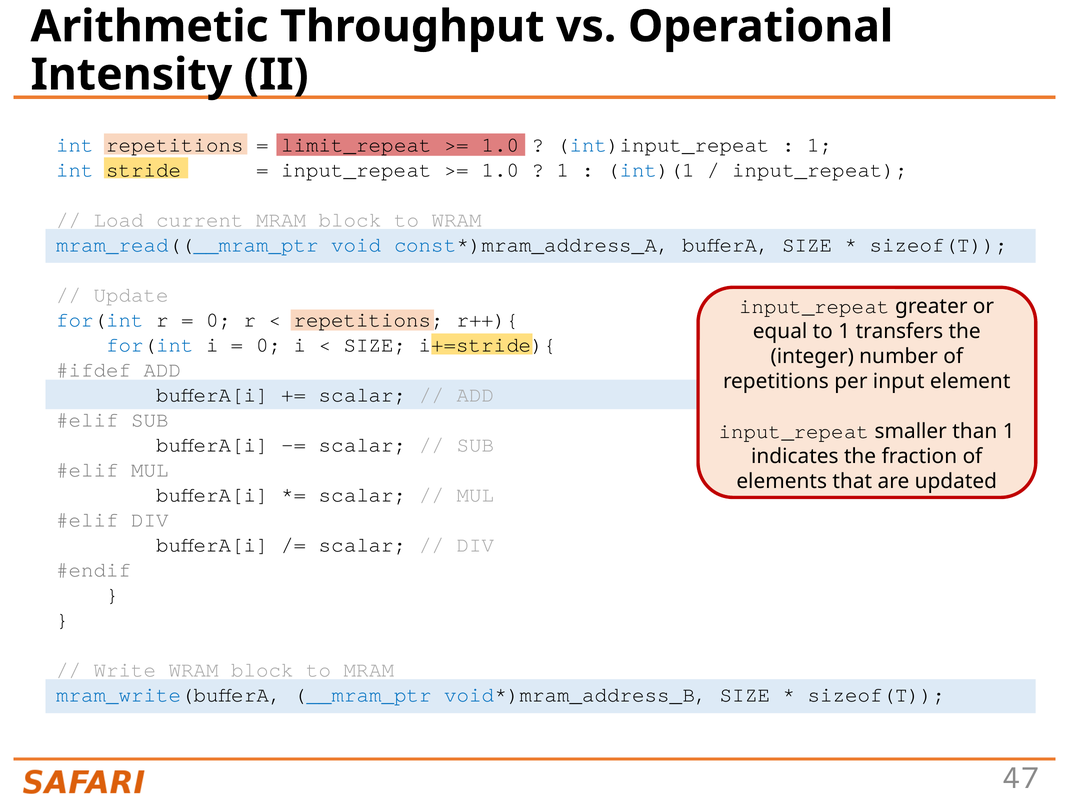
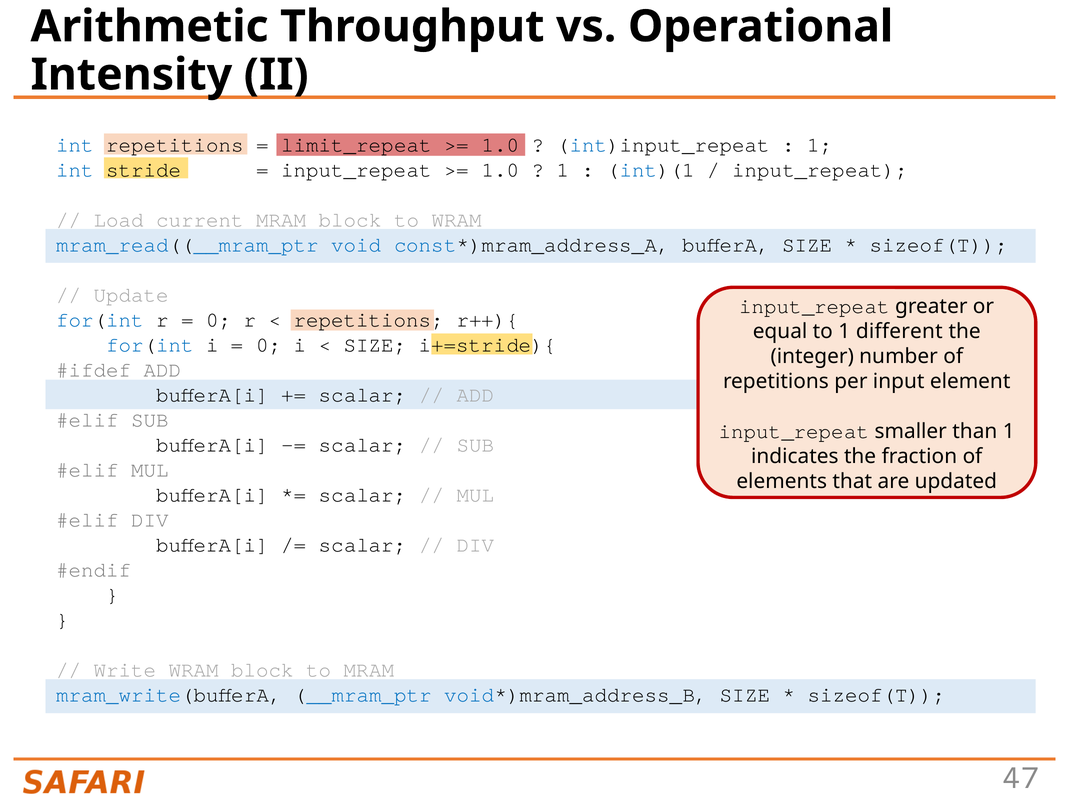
transfers: transfers -> different
